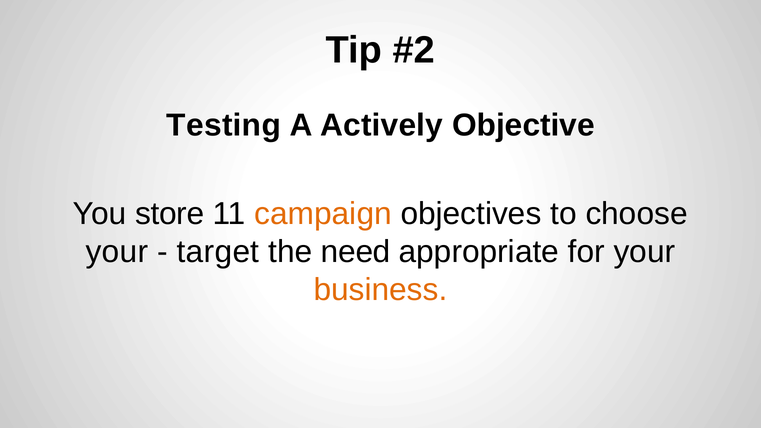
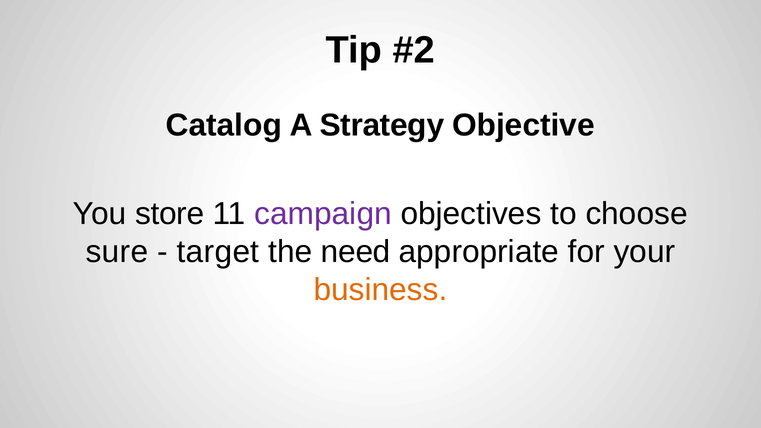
Testing: Testing -> Catalog
Actively: Actively -> Strategy
campaign colour: orange -> purple
your at (117, 252): your -> sure
